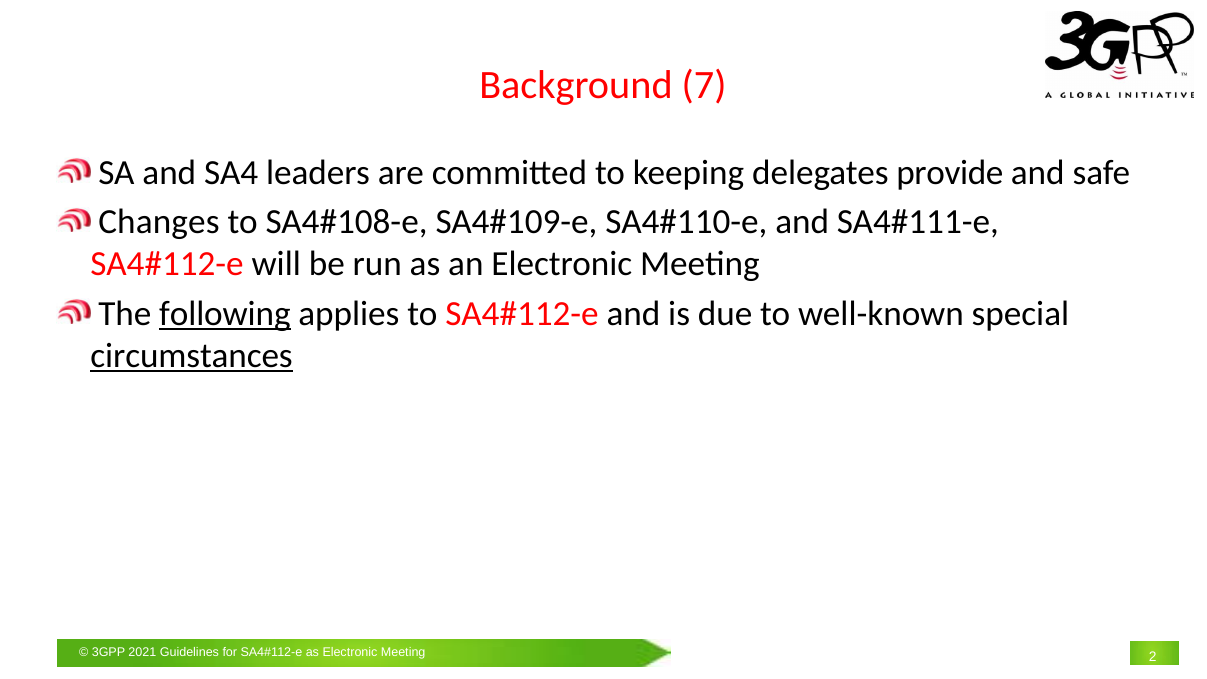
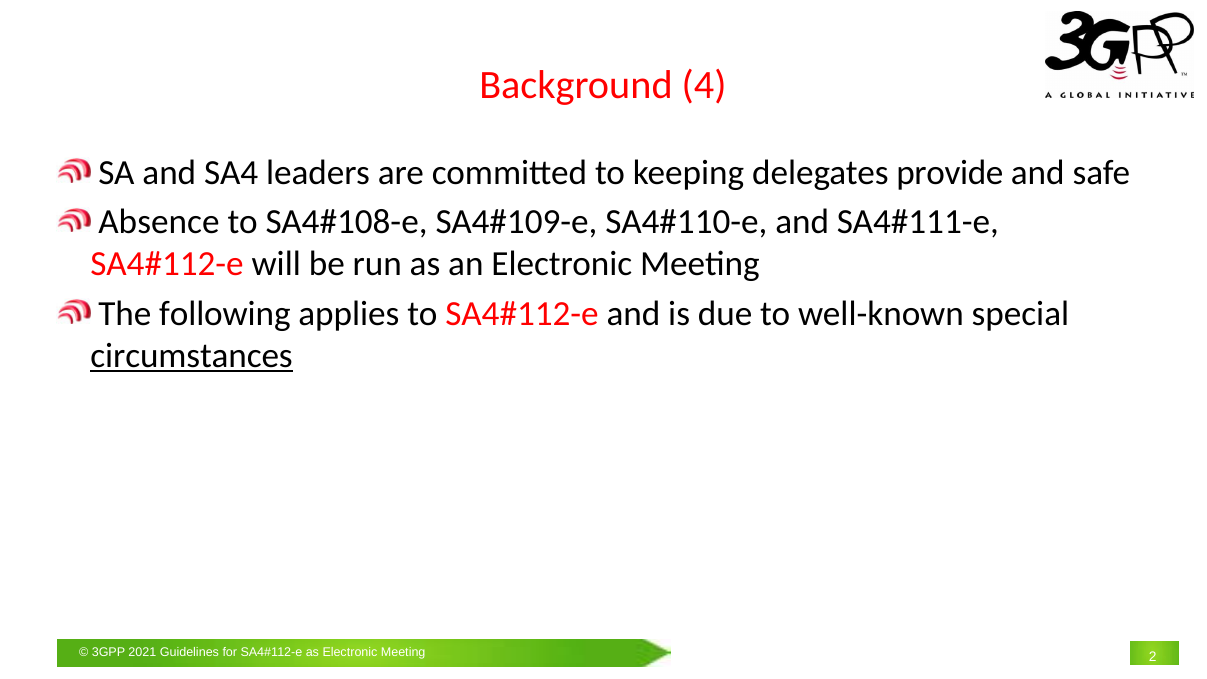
7: 7 -> 4
Changes: Changes -> Absence
following underline: present -> none
